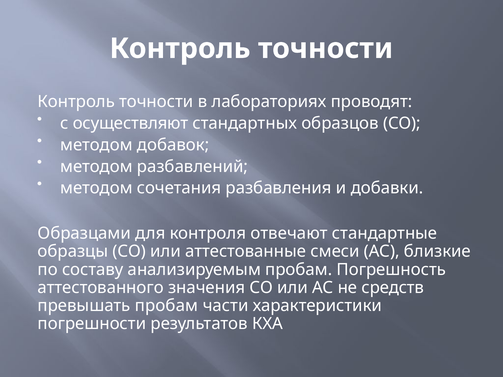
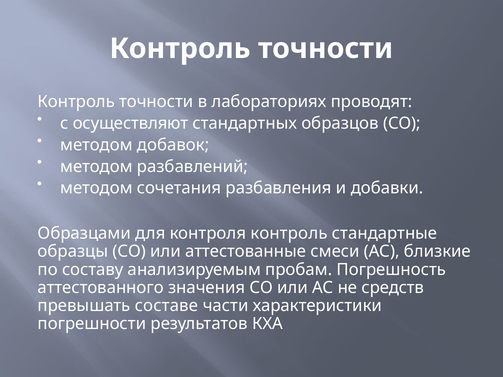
контроля отвечают: отвечают -> контроль
превышать пробам: пробам -> составе
